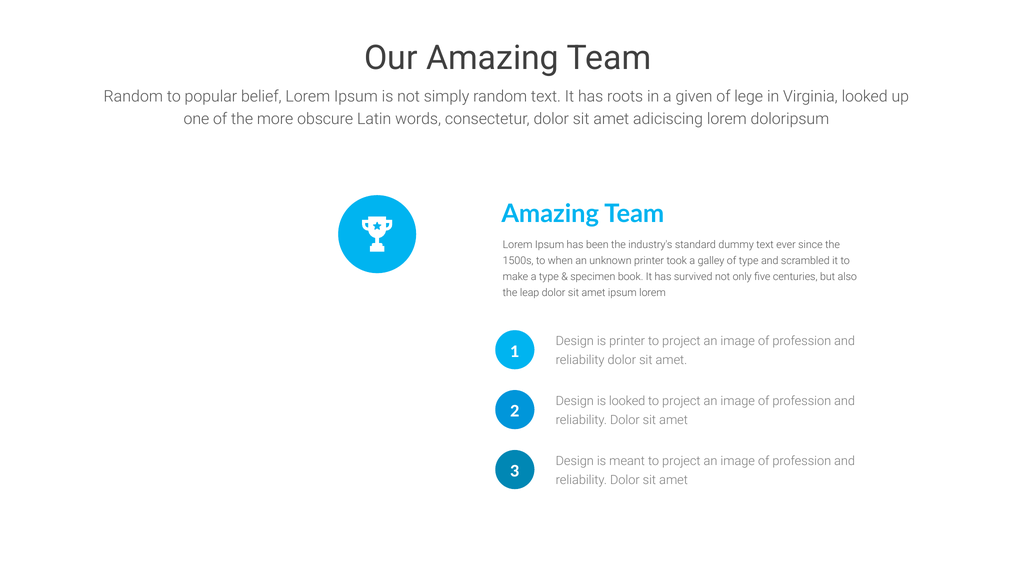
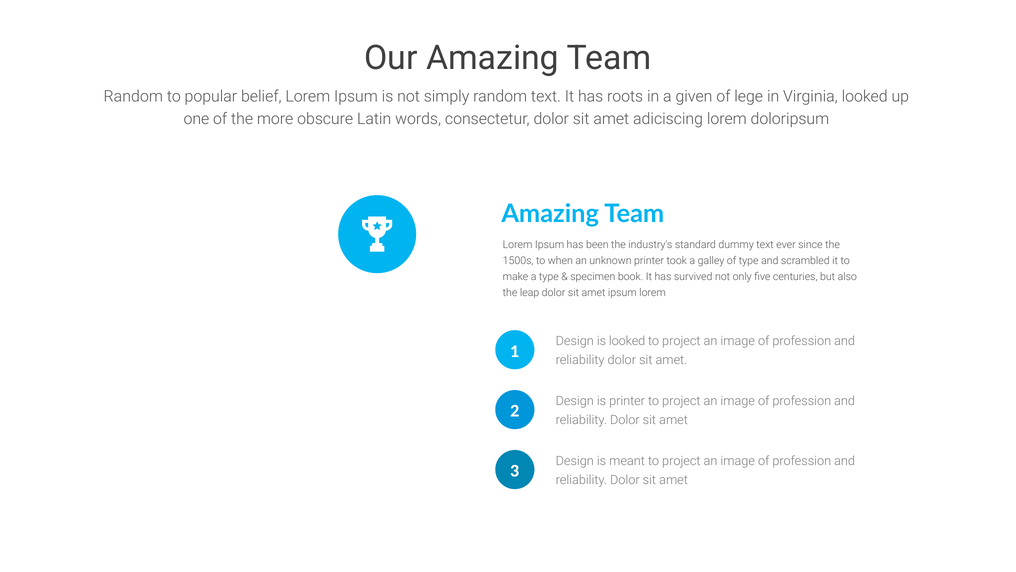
is printer: printer -> looked
is looked: looked -> printer
